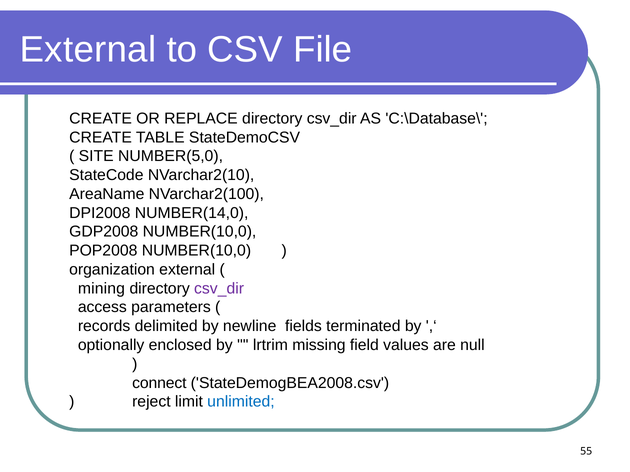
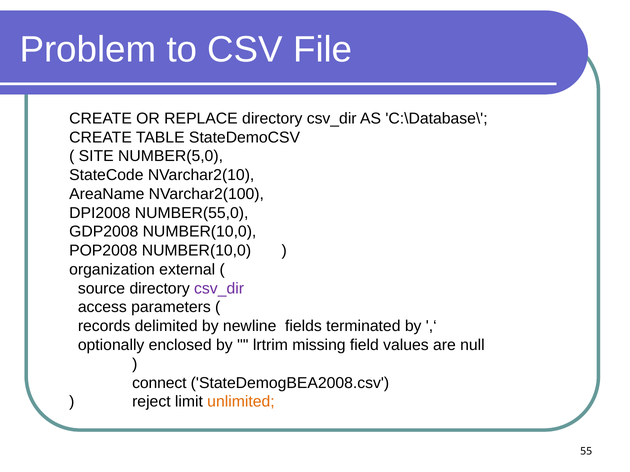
External at (88, 50): External -> Problem
NUMBER(14,0: NUMBER(14,0 -> NUMBER(55,0
mining: mining -> source
unlimited colour: blue -> orange
